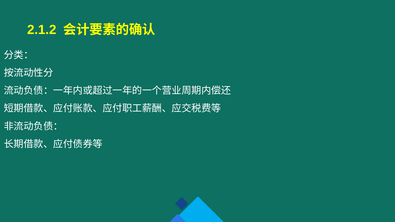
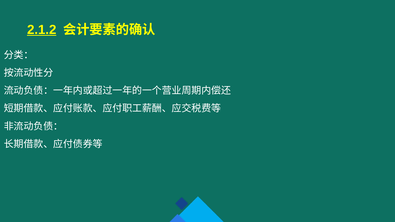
2.1.2 underline: none -> present
